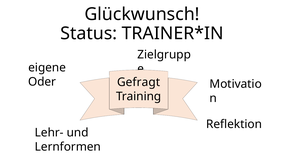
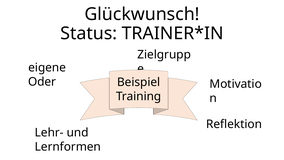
Gefragt: Gefragt -> Beispiel
